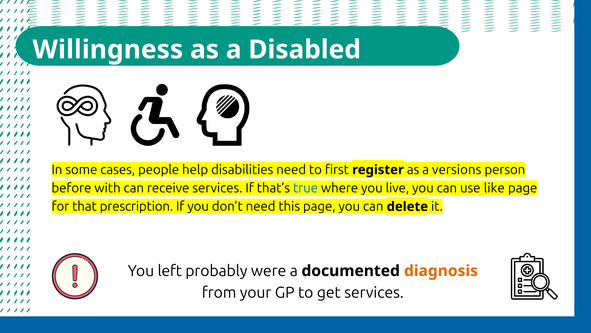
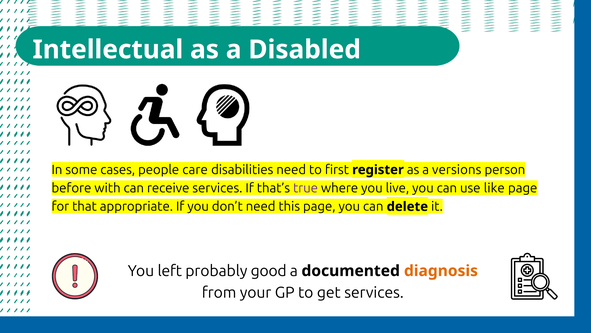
Willingness: Willingness -> Intellectual
help: help -> care
true colour: blue -> purple
prescription: prescription -> appropriate
were: were -> good
